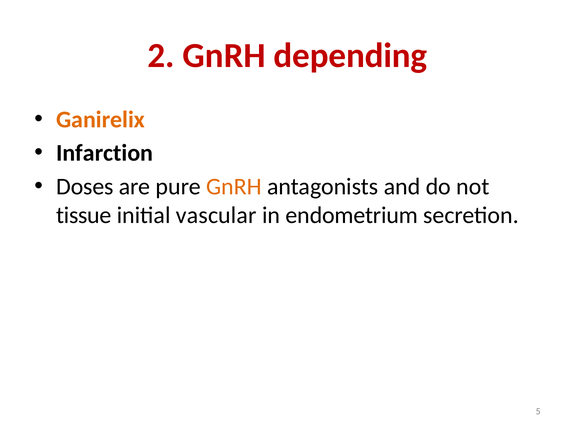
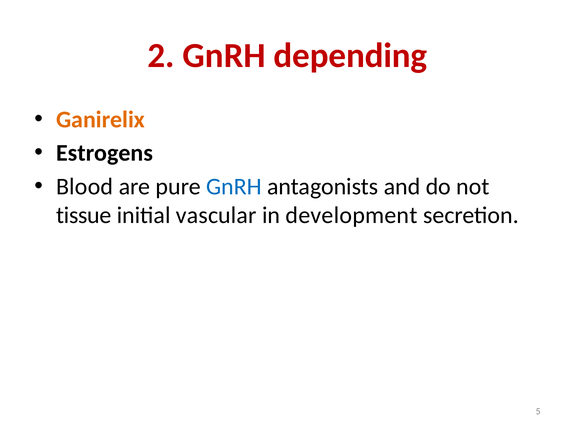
Infarction: Infarction -> Estrogens
Doses: Doses -> Blood
GnRH at (234, 187) colour: orange -> blue
endometrium: endometrium -> development
